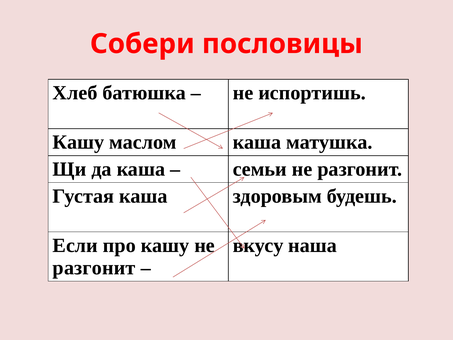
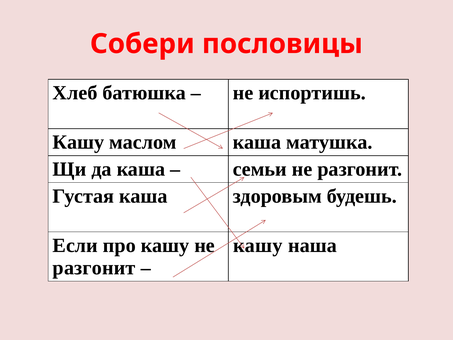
вкусу at (258, 245): вкусу -> кашу
